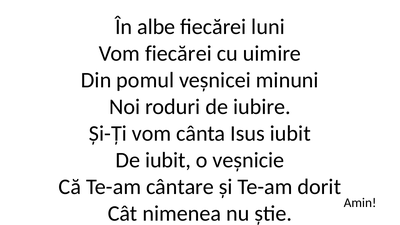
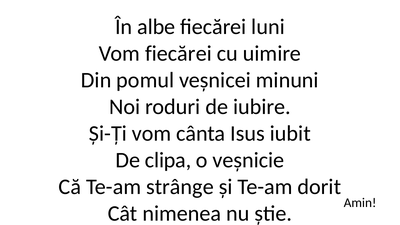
De iubit: iubit -> clipa
cântare: cântare -> strânge
